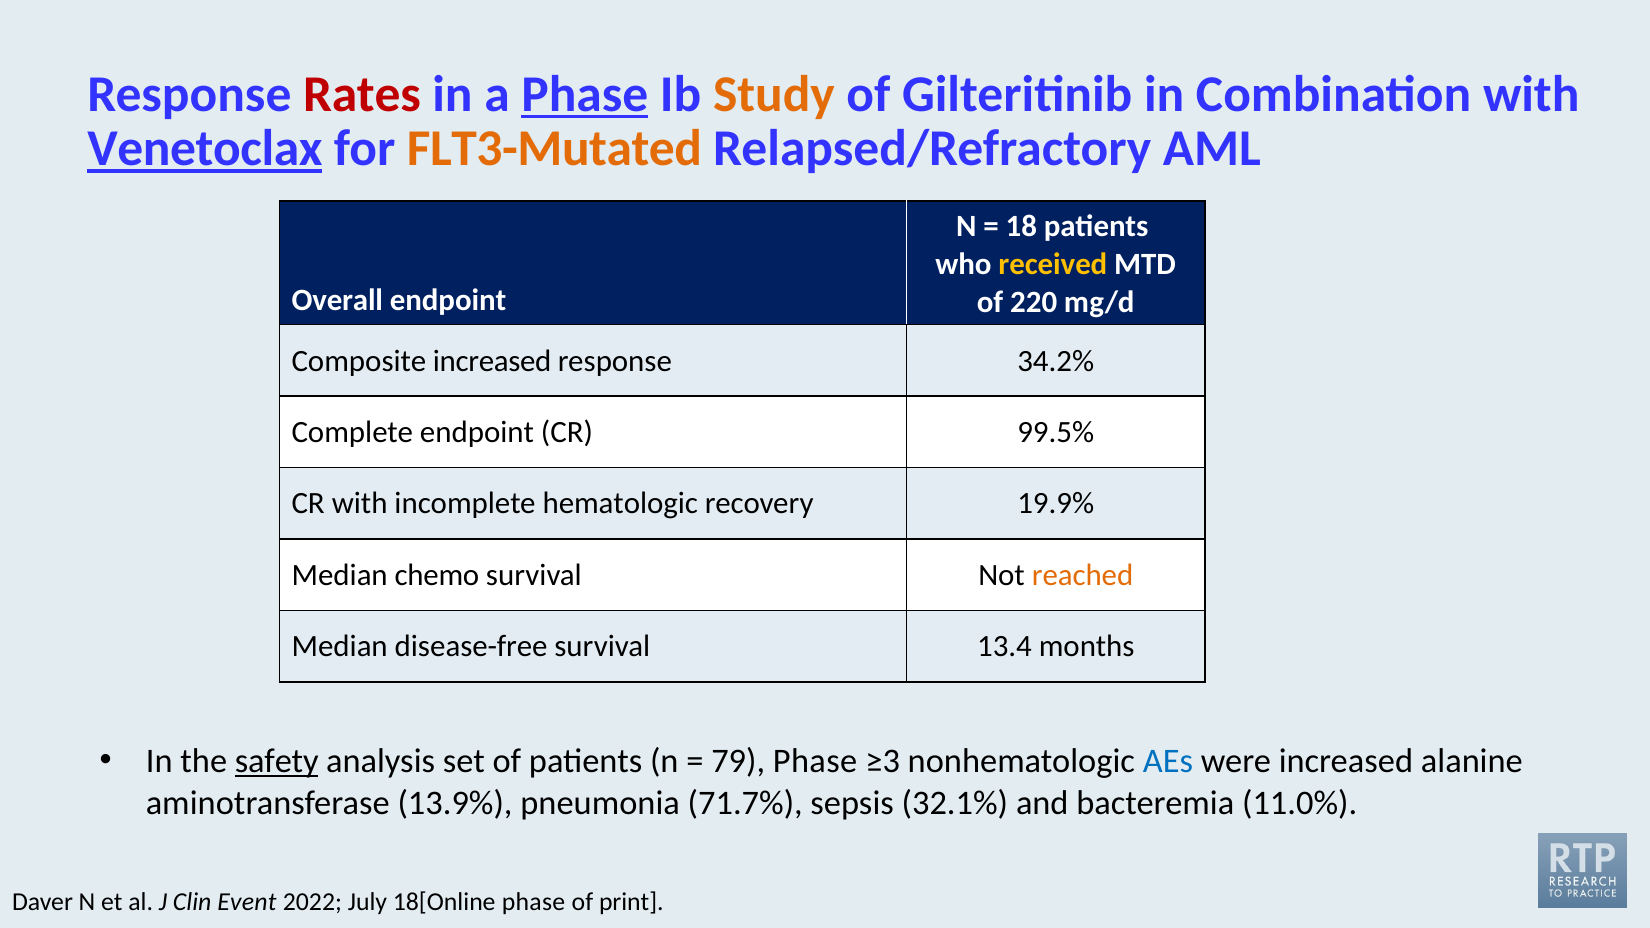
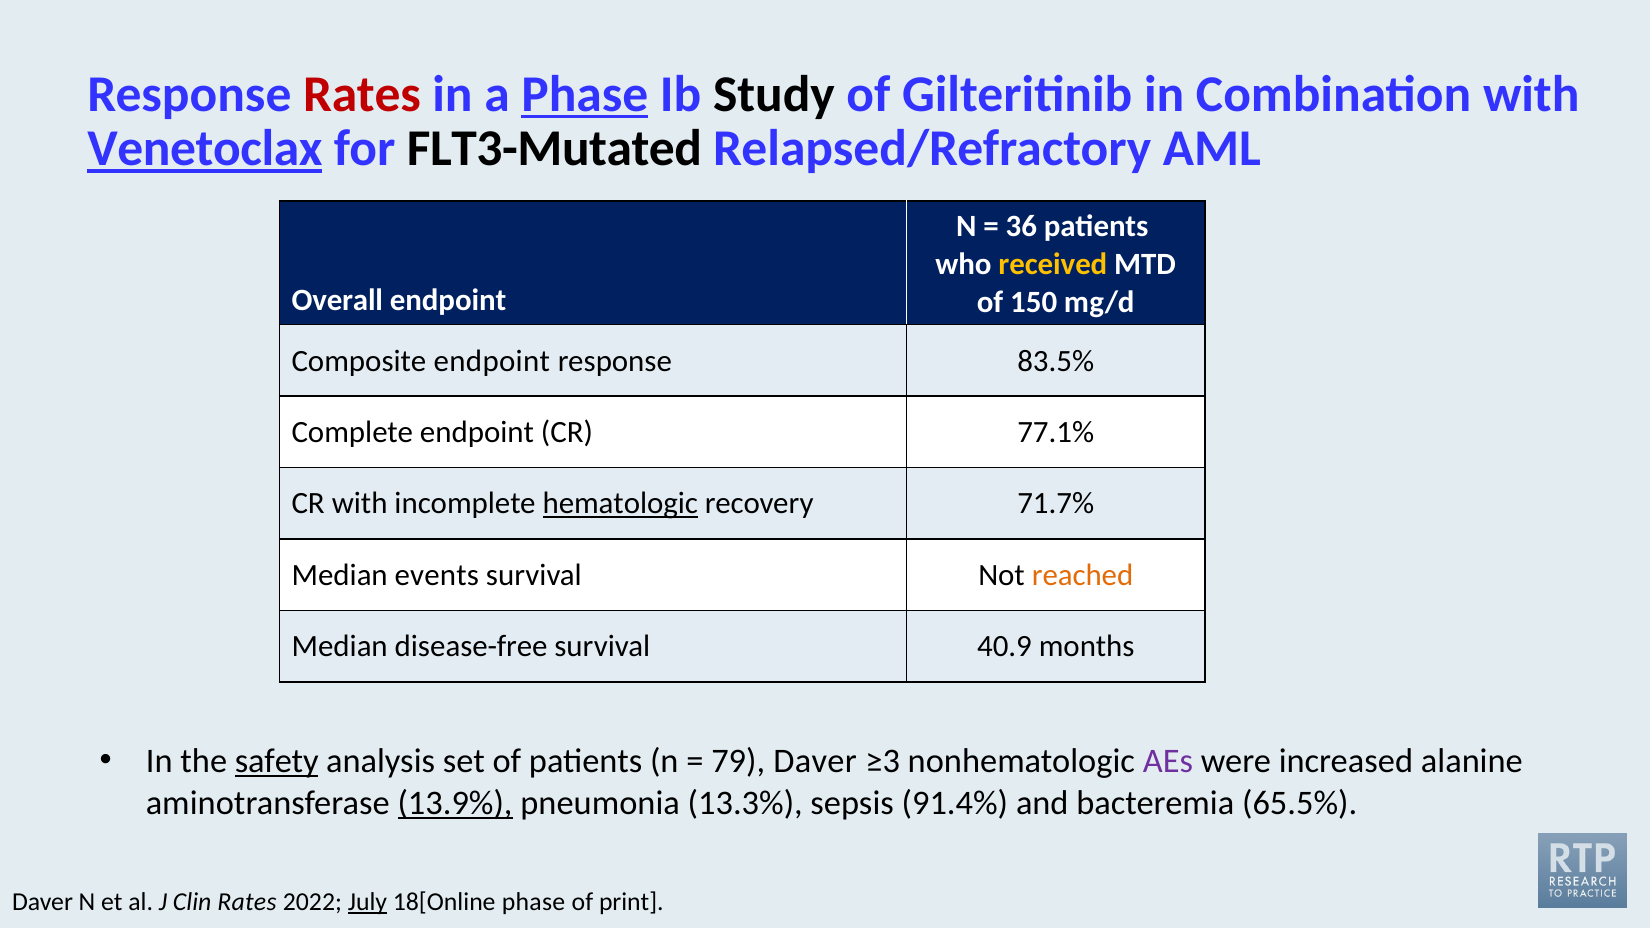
Study colour: orange -> black
FLT3-Mutated colour: orange -> black
18: 18 -> 36
220: 220 -> 150
Composite increased: increased -> endpoint
34.2%: 34.2% -> 83.5%
99.5%: 99.5% -> 77.1%
hematologic underline: none -> present
19.9%: 19.9% -> 71.7%
chemo: chemo -> events
13.4: 13.4 -> 40.9
79 Phase: Phase -> Daver
AEs colour: blue -> purple
13.9% underline: none -> present
71.7%: 71.7% -> 13.3%
32.1%: 32.1% -> 91.4%
11.0%: 11.0% -> 65.5%
Clin Event: Event -> Rates
July underline: none -> present
